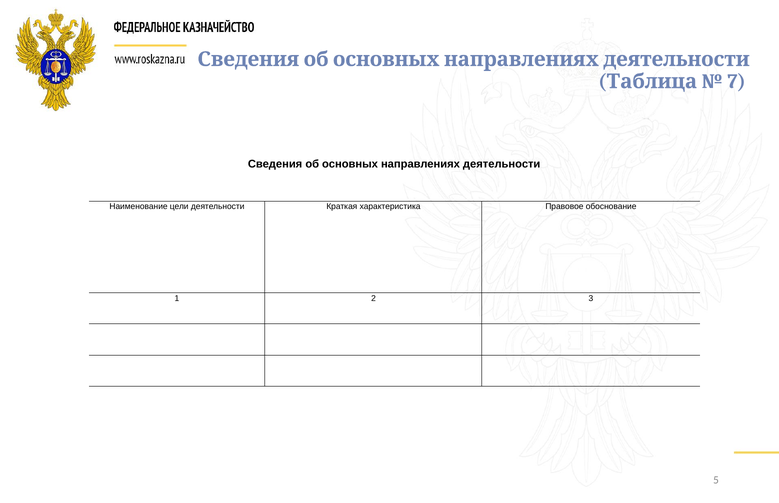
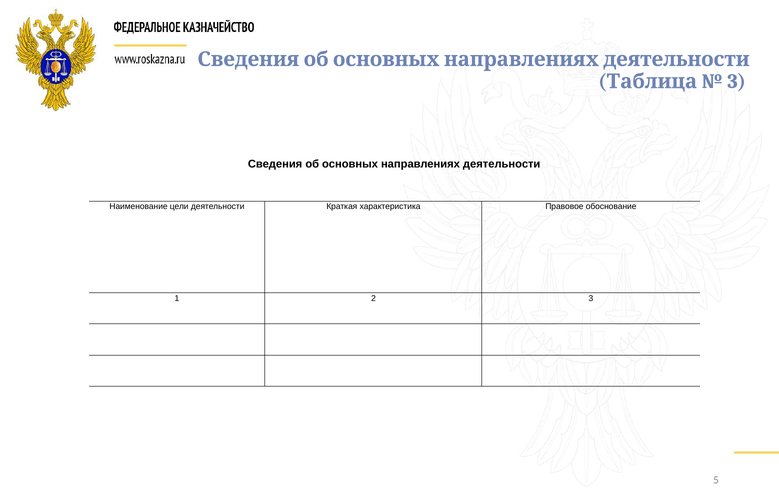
7 at (737, 81): 7 -> 3
